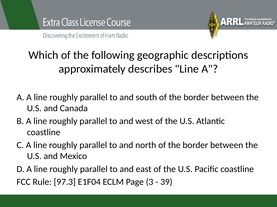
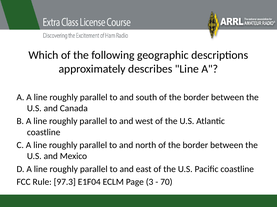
39: 39 -> 70
